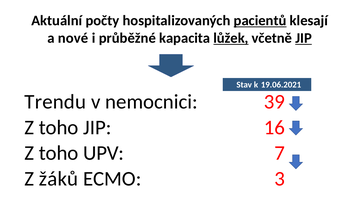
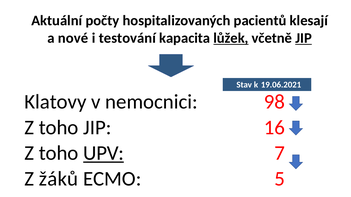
pacientů underline: present -> none
průběžné: průběžné -> testování
Trendu: Trendu -> Klatovy
39: 39 -> 98
UPV underline: none -> present
3: 3 -> 5
